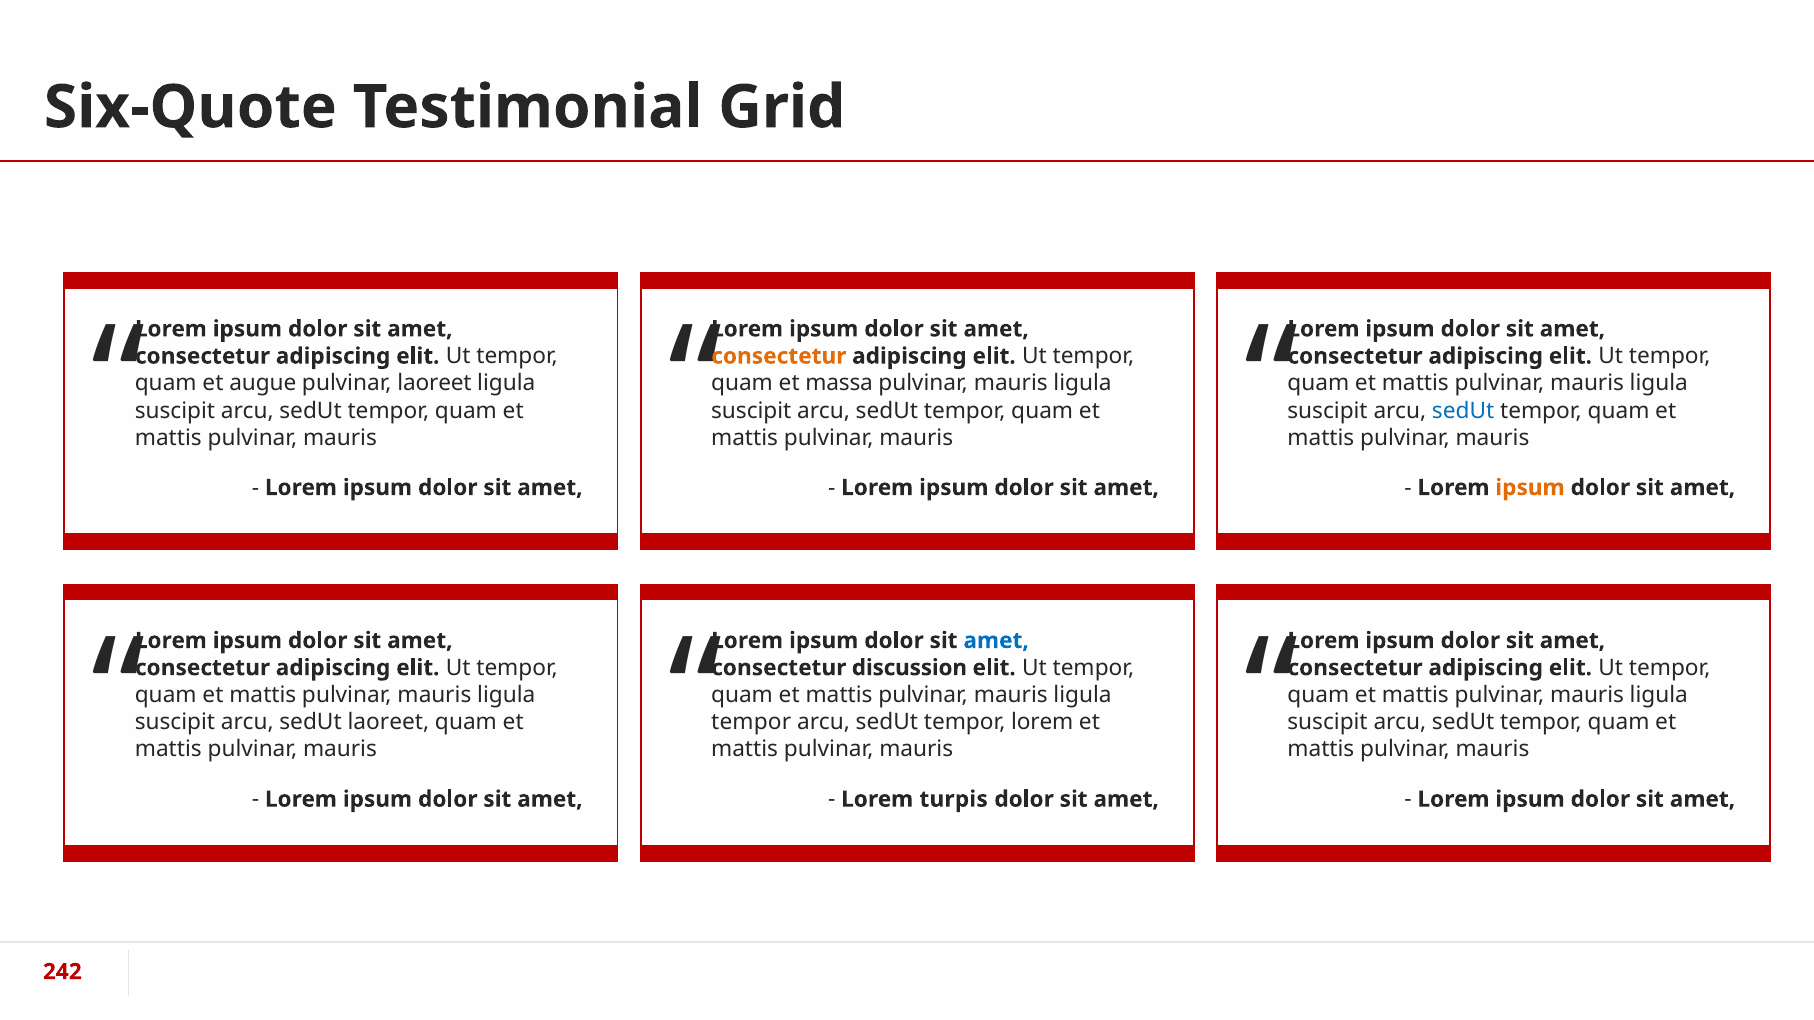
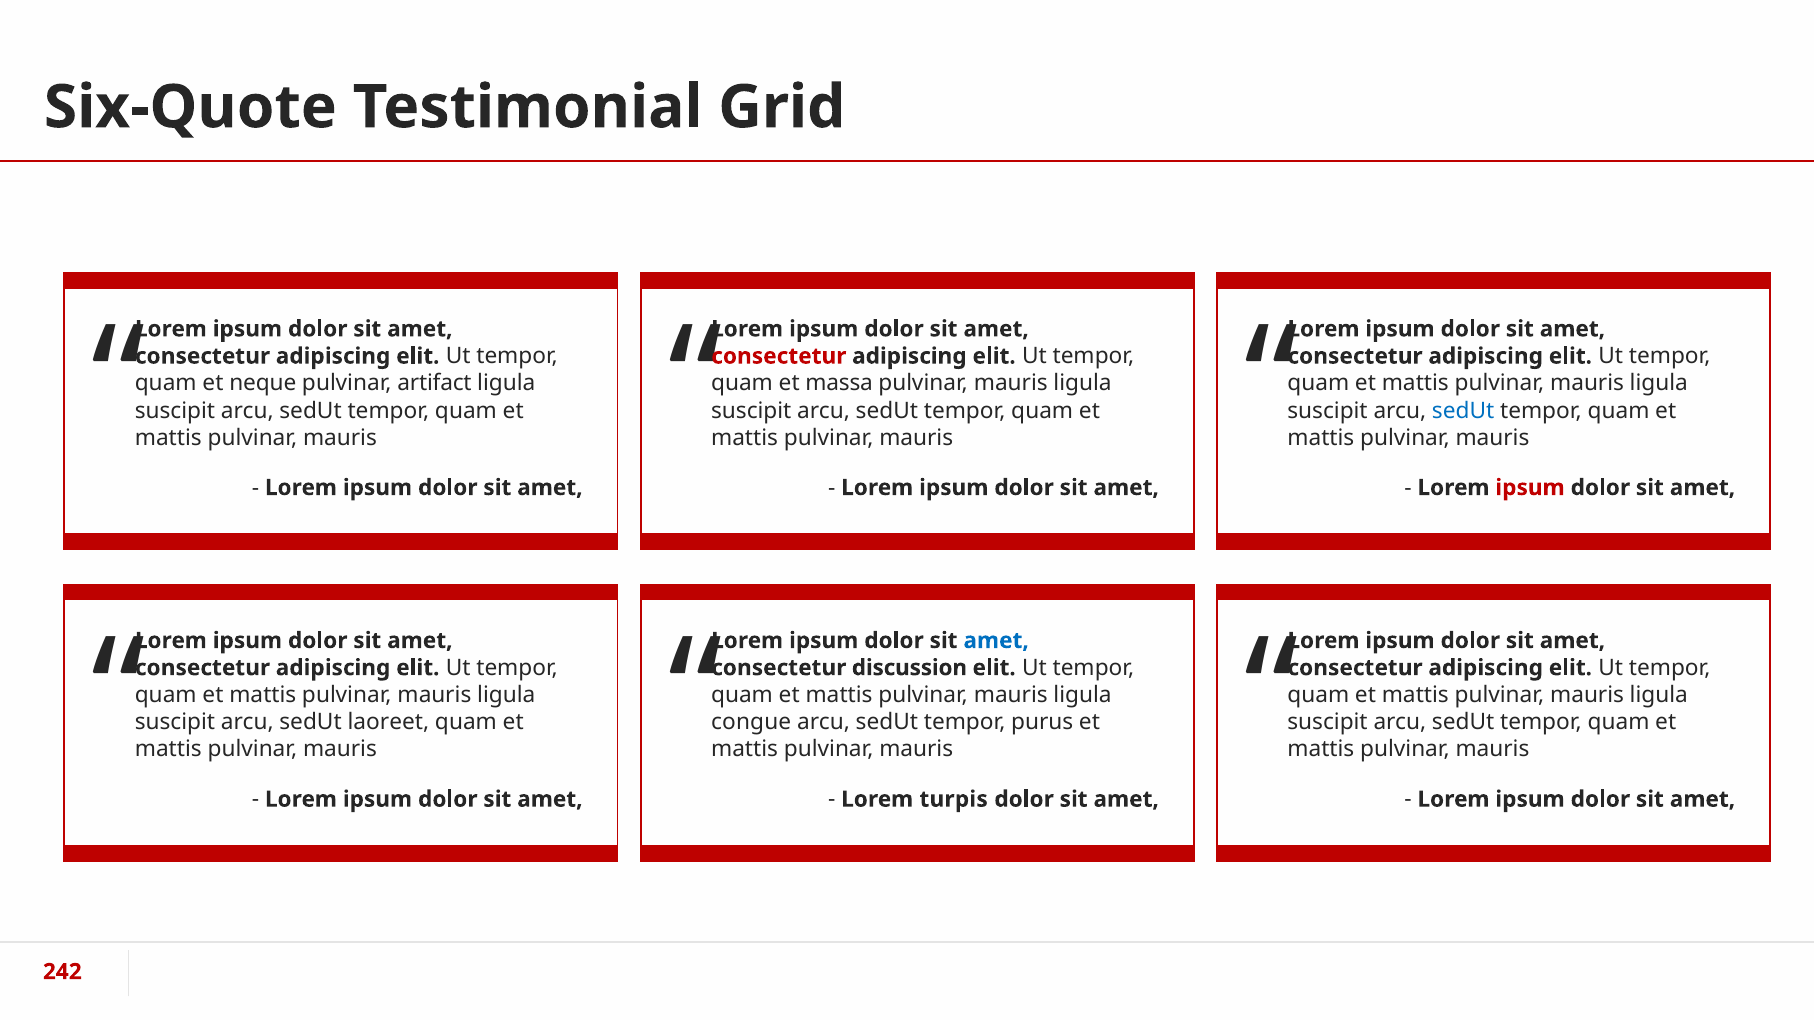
consectetur at (779, 356) colour: orange -> red
augue: augue -> neque
pulvinar laoreet: laoreet -> artifact
ipsum at (1530, 488) colour: orange -> red
tempor at (751, 722): tempor -> congue
tempor lorem: lorem -> purus
